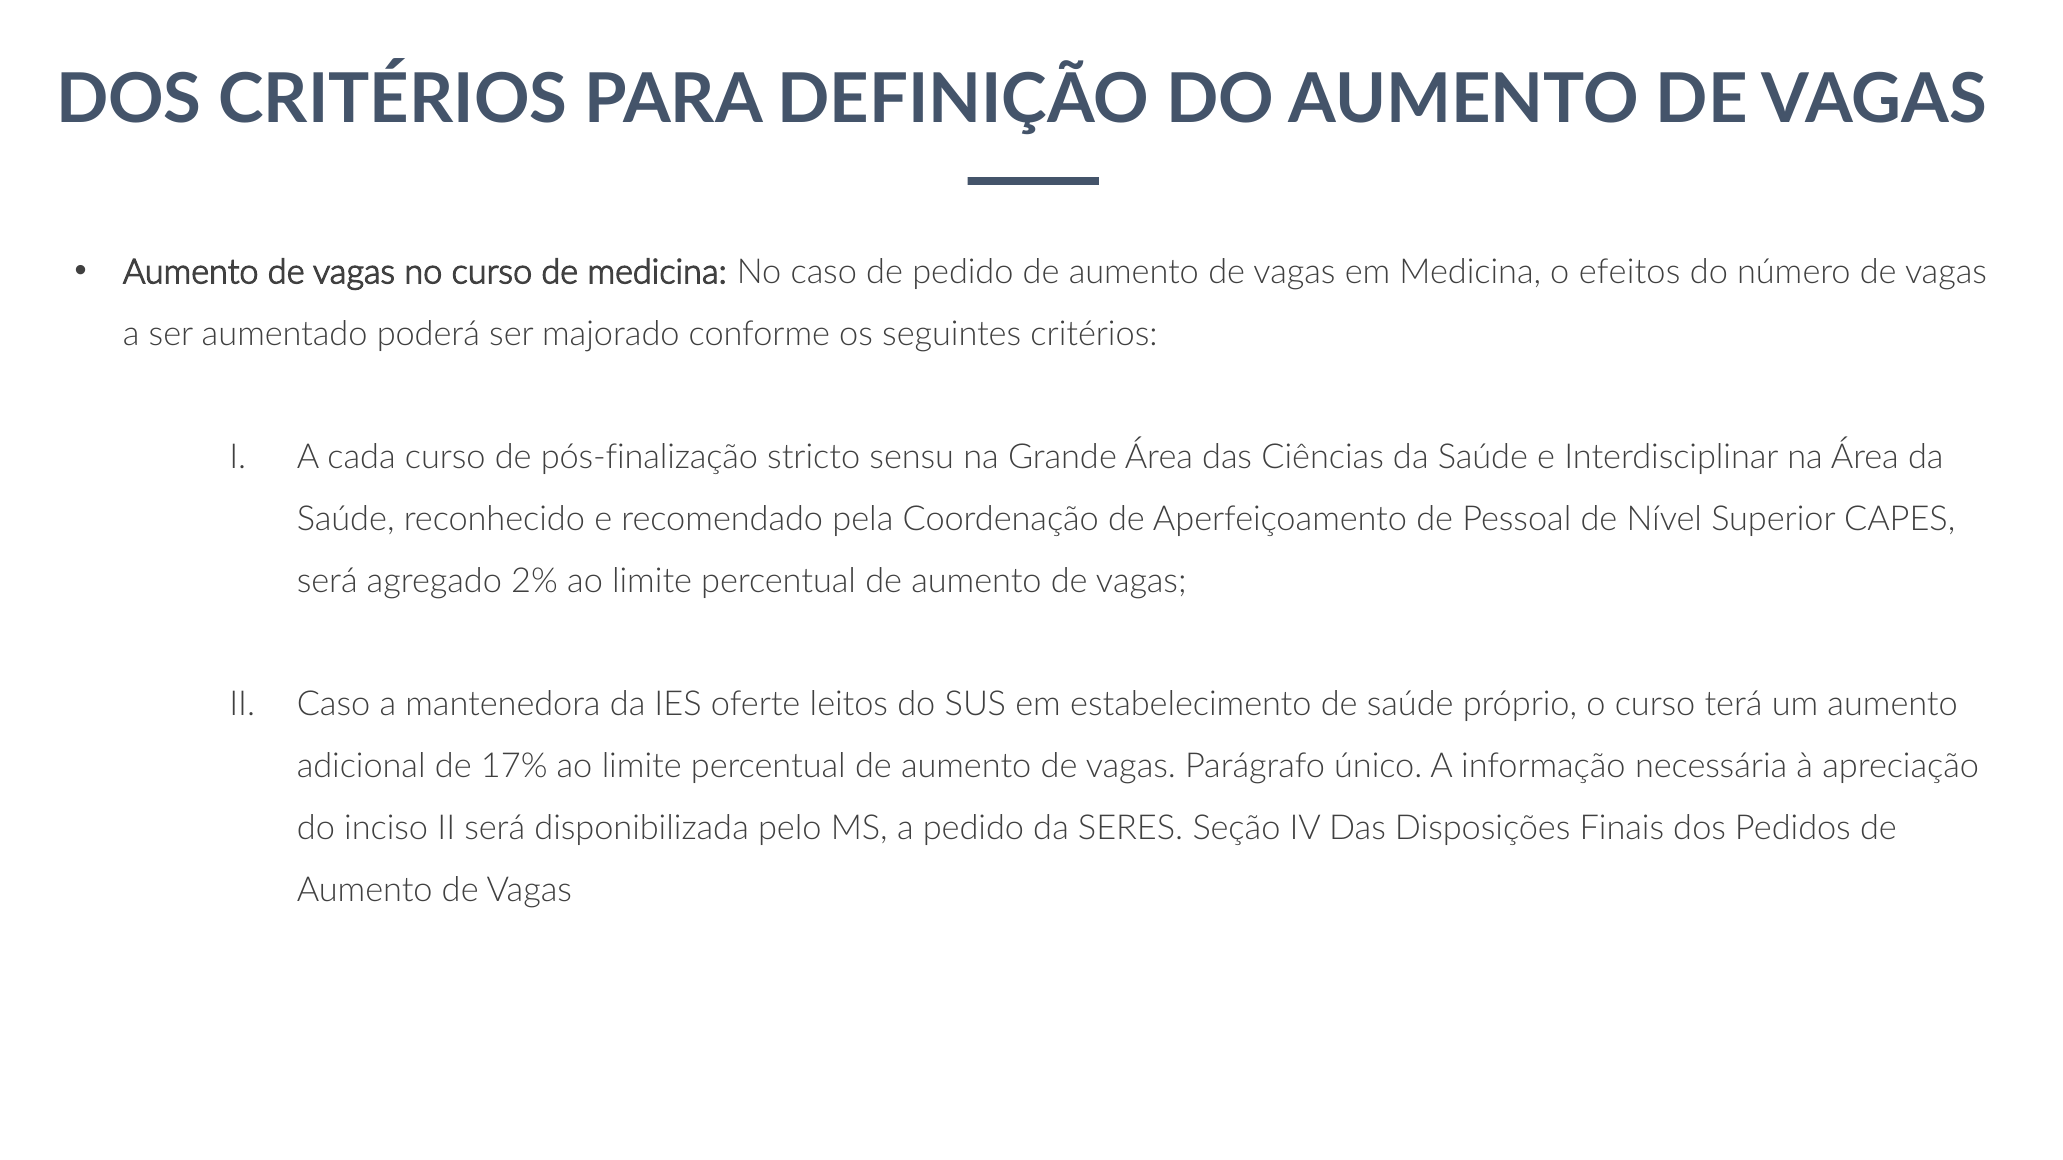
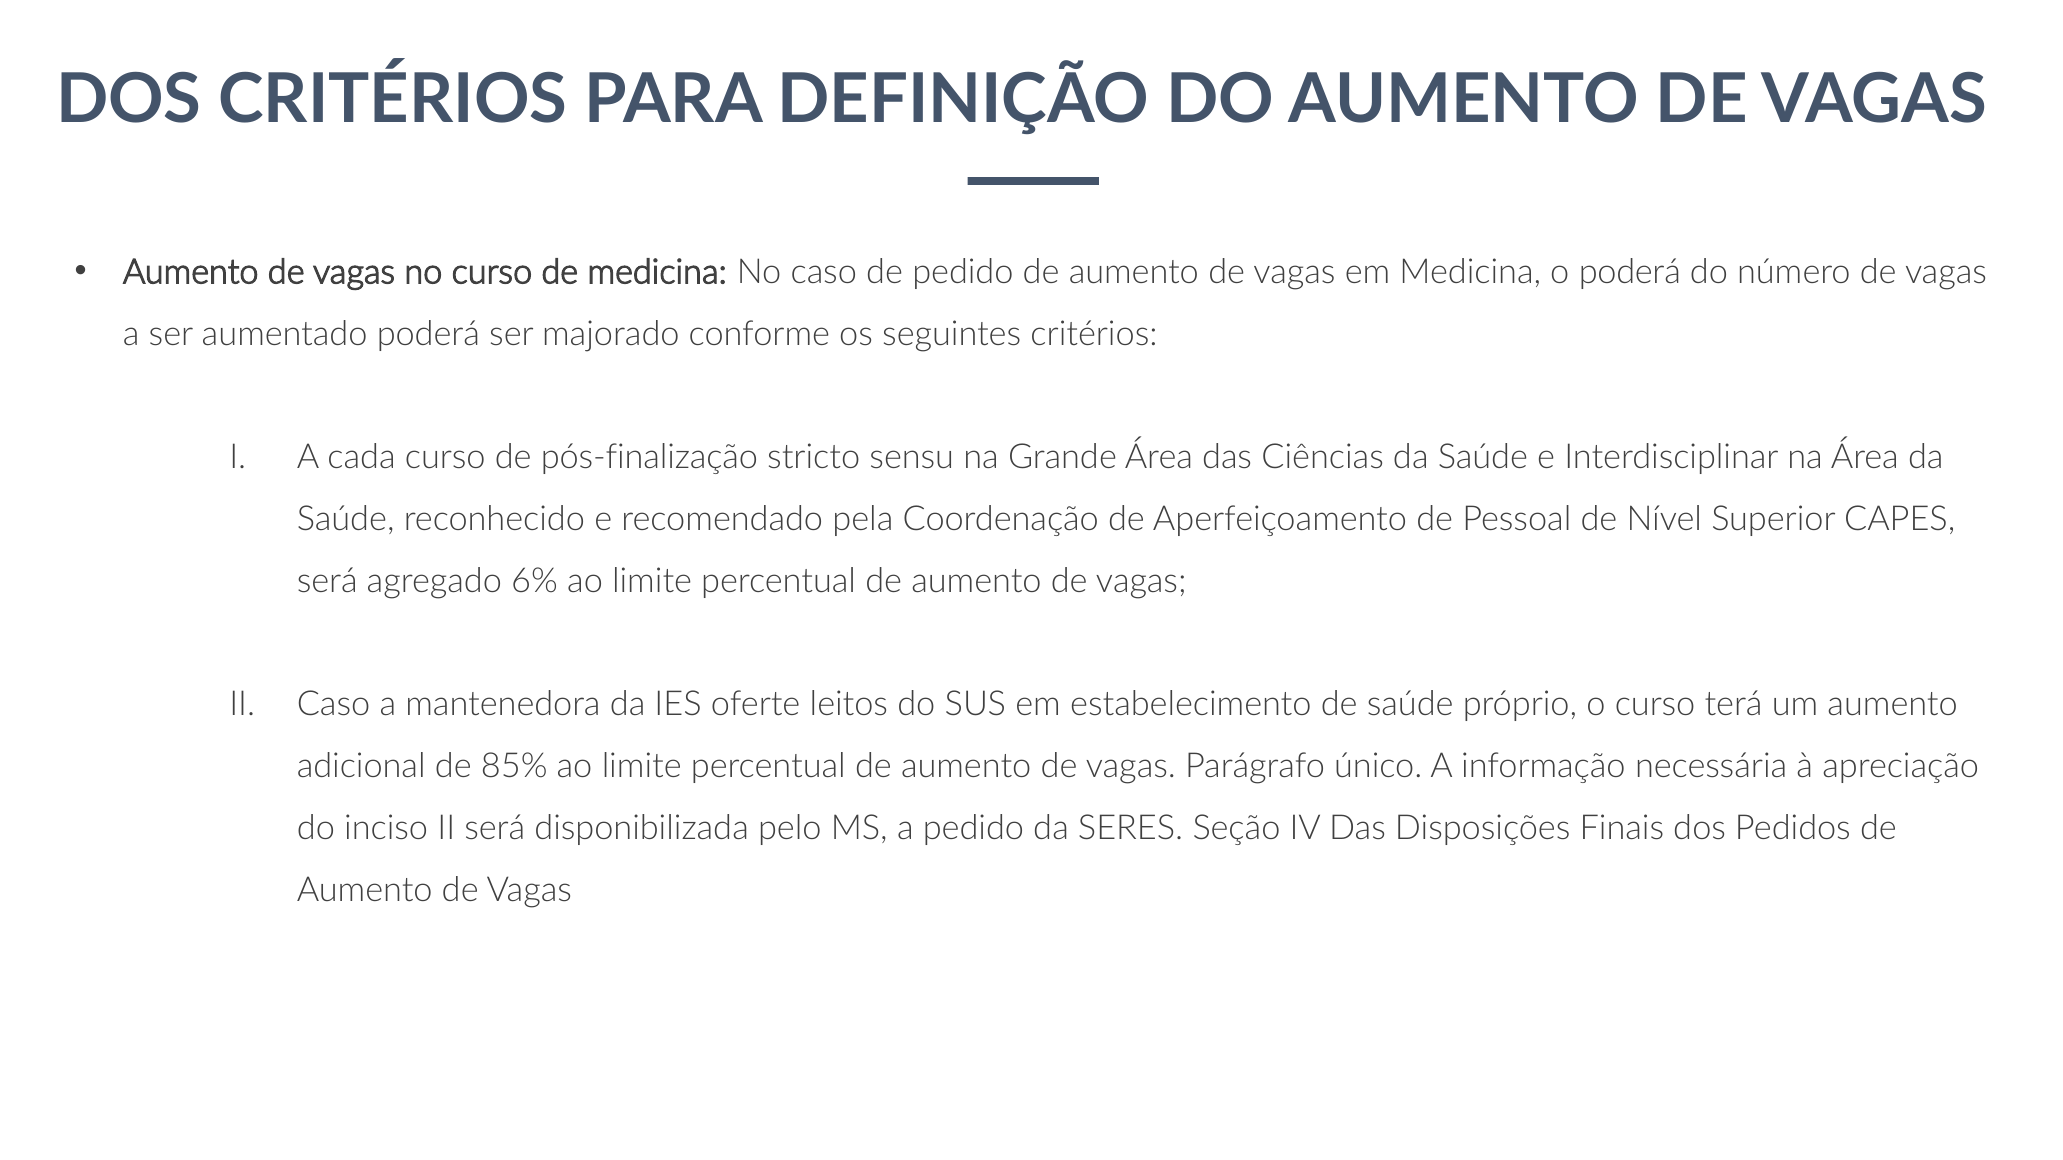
o efeitos: efeitos -> poderá
2%: 2% -> 6%
17%: 17% -> 85%
